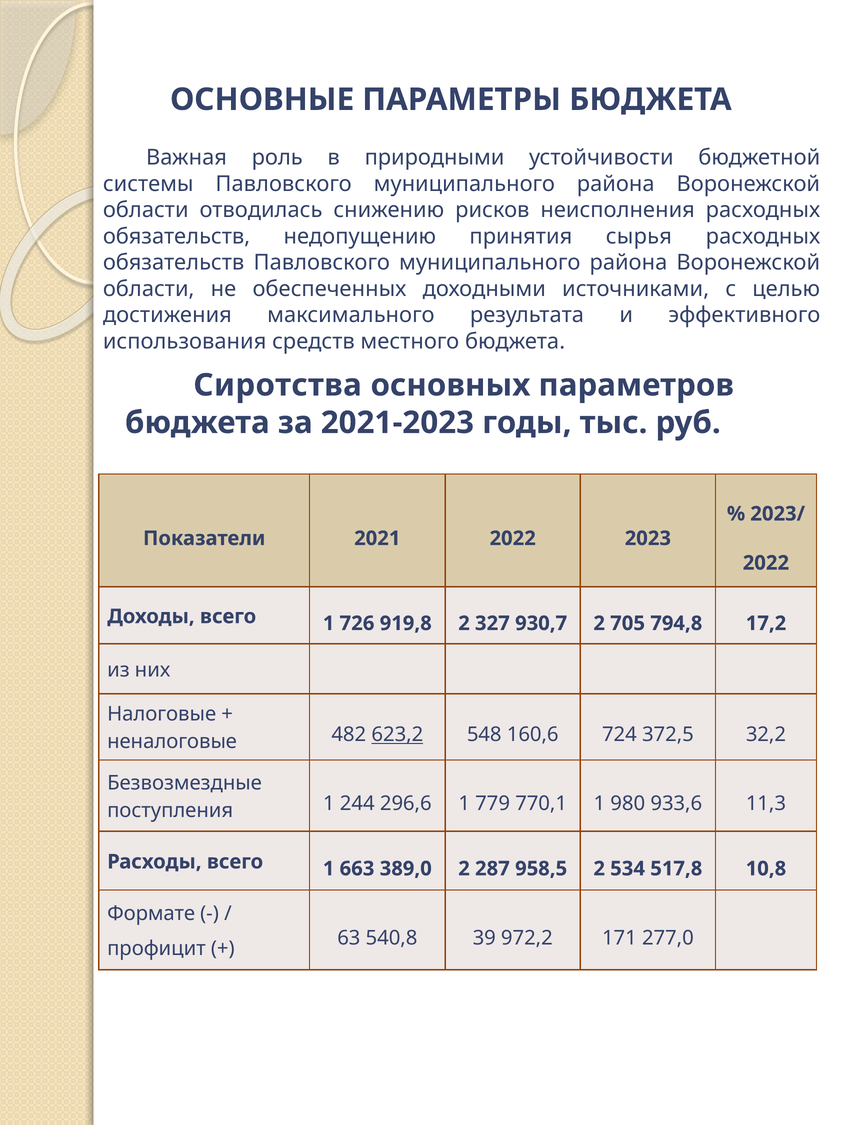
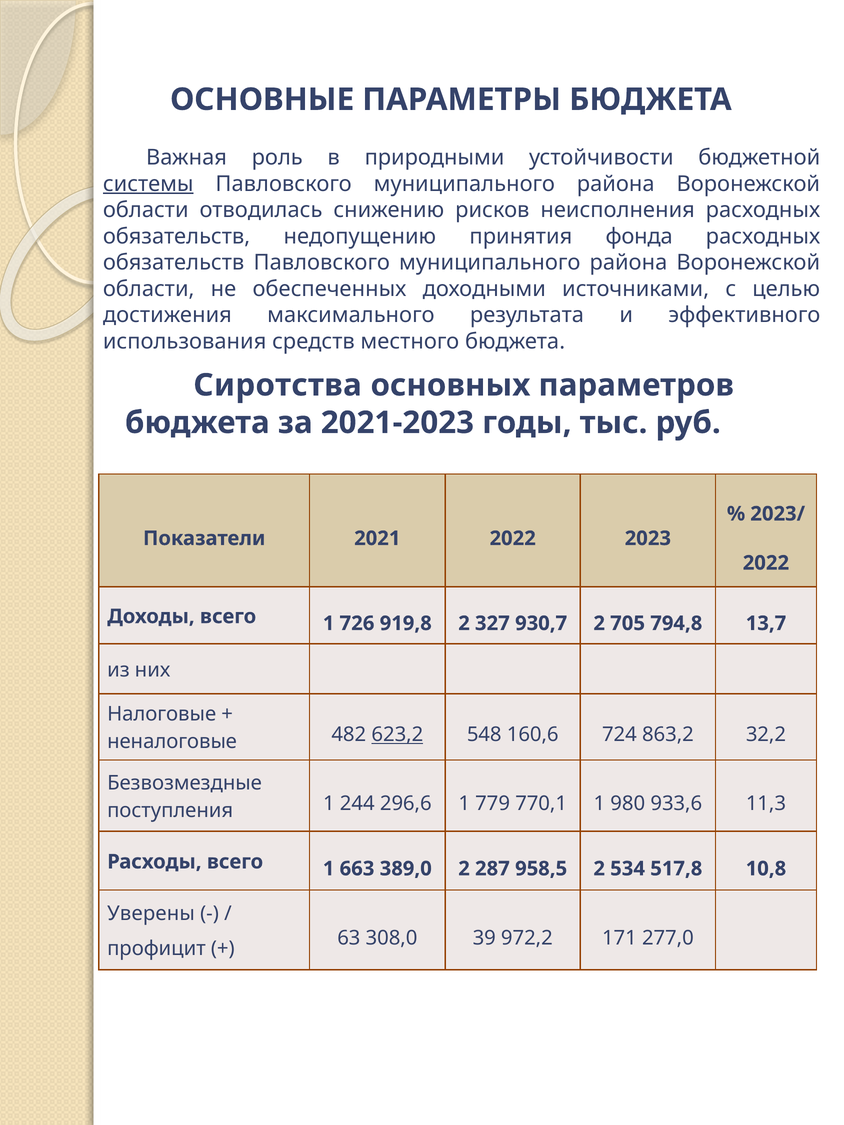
системы underline: none -> present
сырья: сырья -> фонда
17,2: 17,2 -> 13,7
372,5: 372,5 -> 863,2
Формате: Формате -> Уверены
540,8: 540,8 -> 308,0
